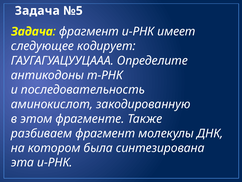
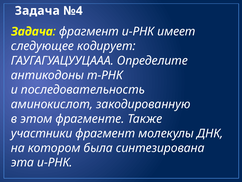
№5: №5 -> №4
разбиваем: разбиваем -> участники
